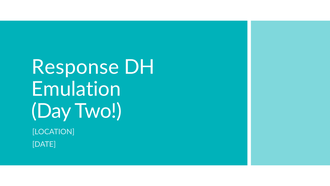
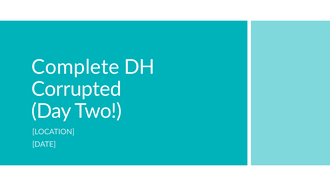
Response: Response -> Complete
Emulation: Emulation -> Corrupted
